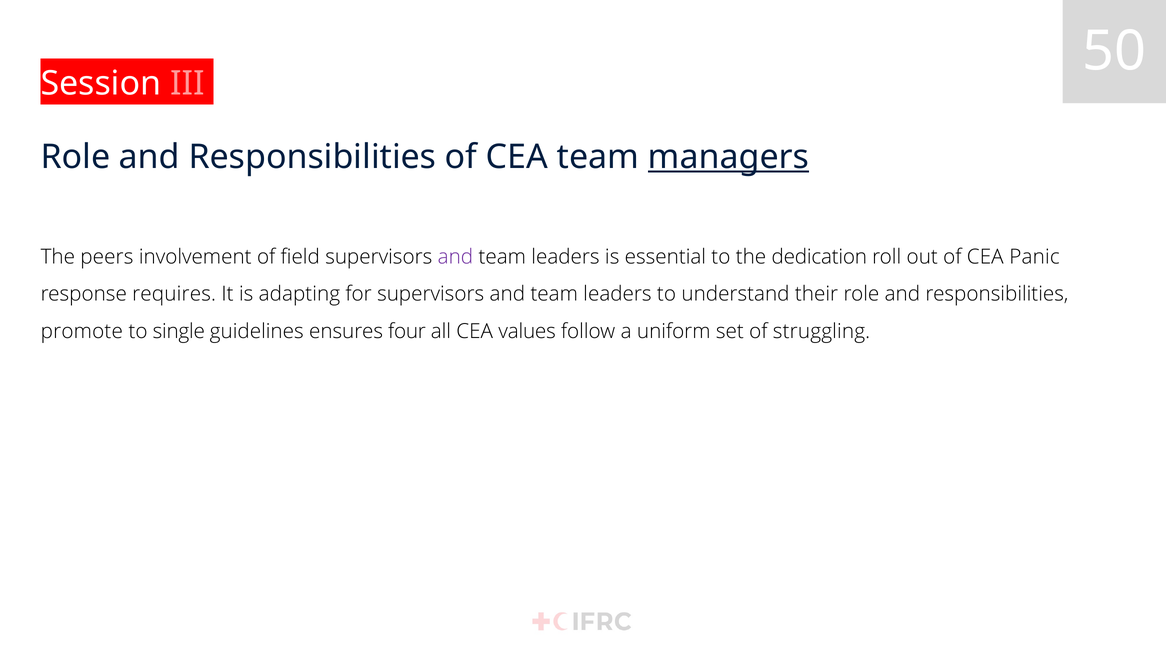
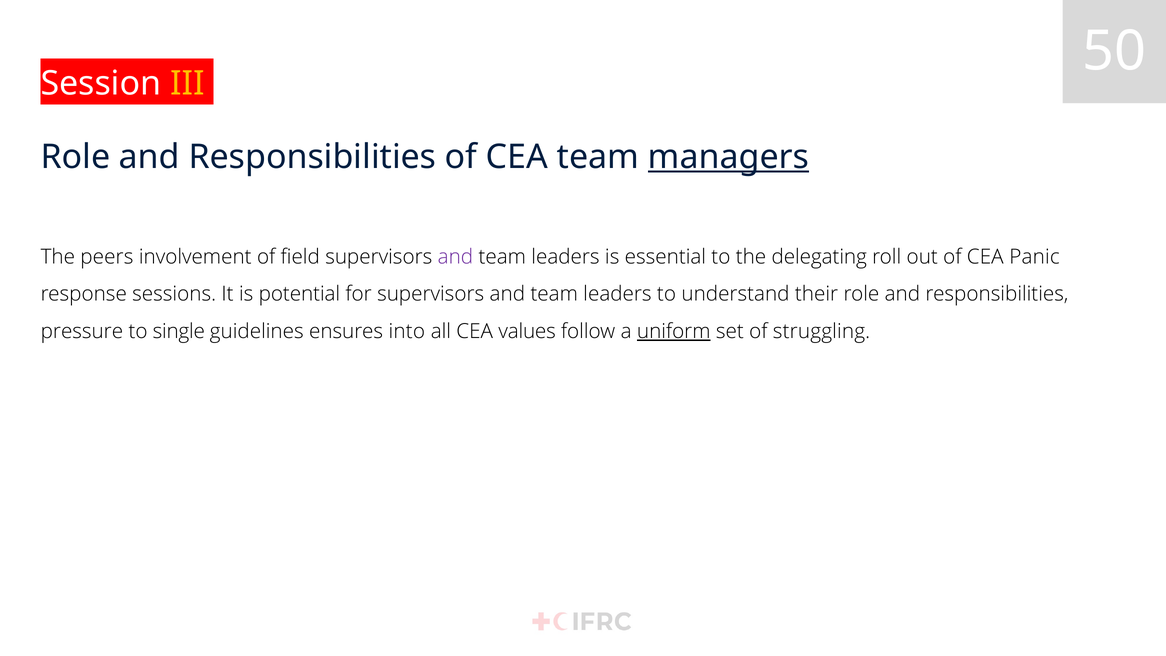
III colour: pink -> yellow
dedication: dedication -> delegating
requires: requires -> sessions
adapting: adapting -> potential
promote: promote -> pressure
four: four -> into
uniform underline: none -> present
